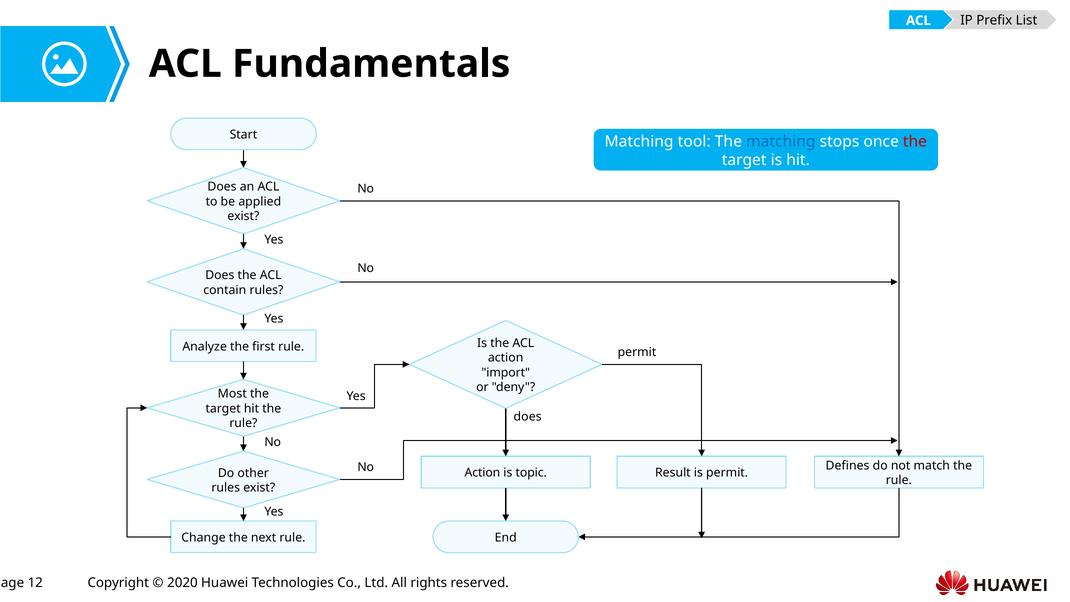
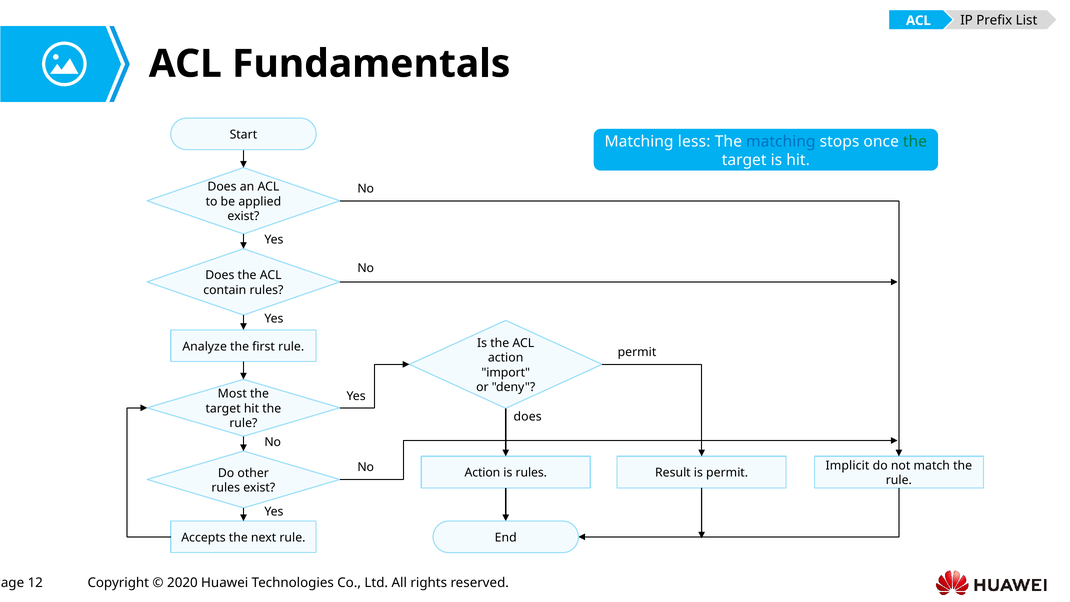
tool: tool -> less
the at (915, 141) colour: red -> green
Defines: Defines -> Implicit
is topic: topic -> rules
Change: Change -> Accepts
